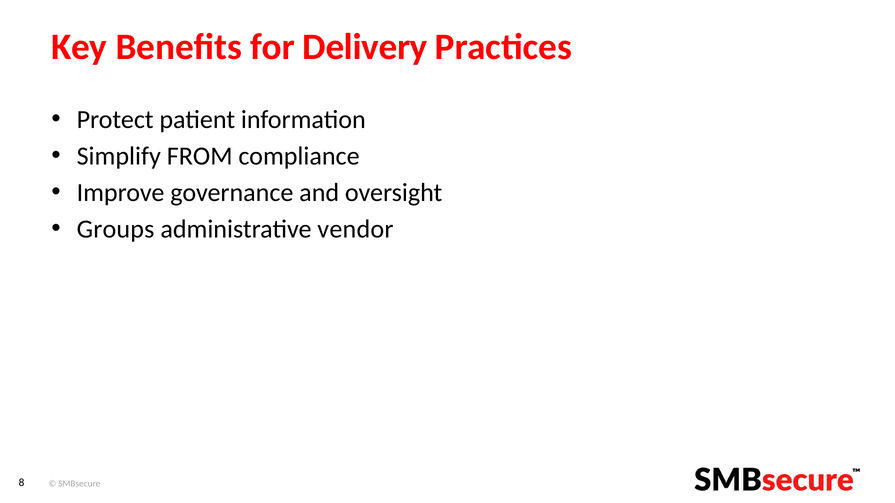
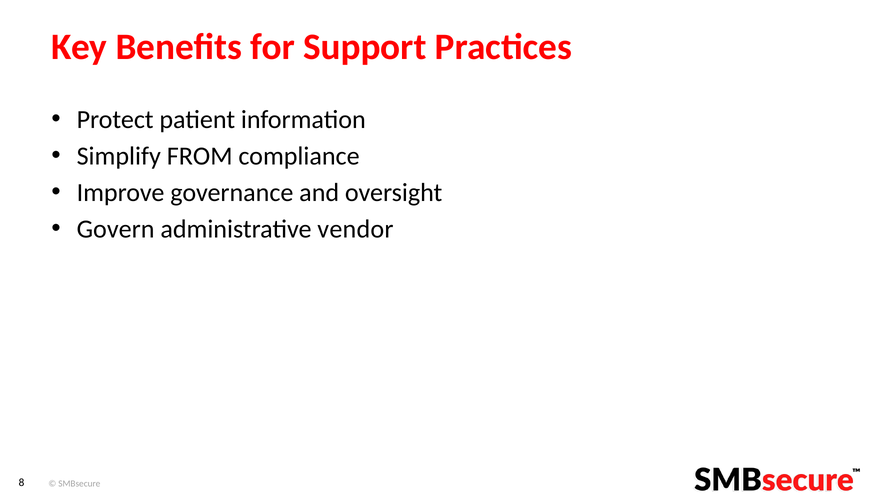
Delivery: Delivery -> Support
Groups: Groups -> Govern
